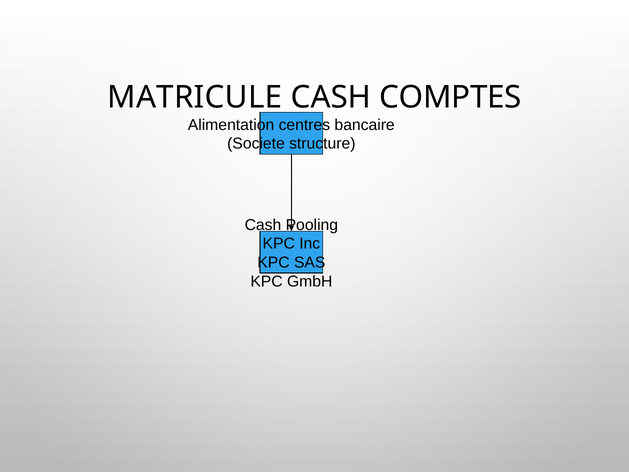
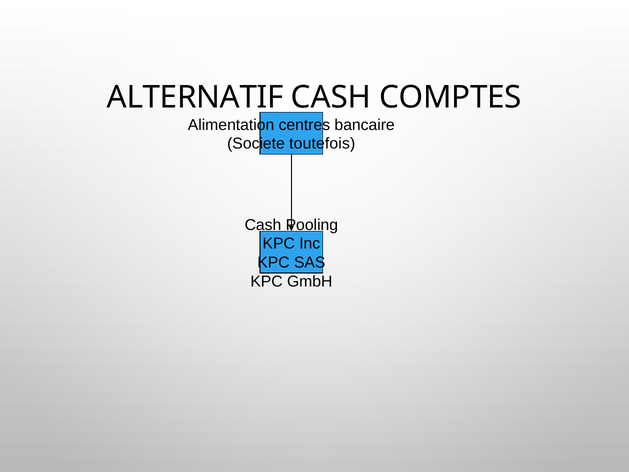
MATRICULE: MATRICULE -> ALTERNATIF
structure: structure -> toutefois
